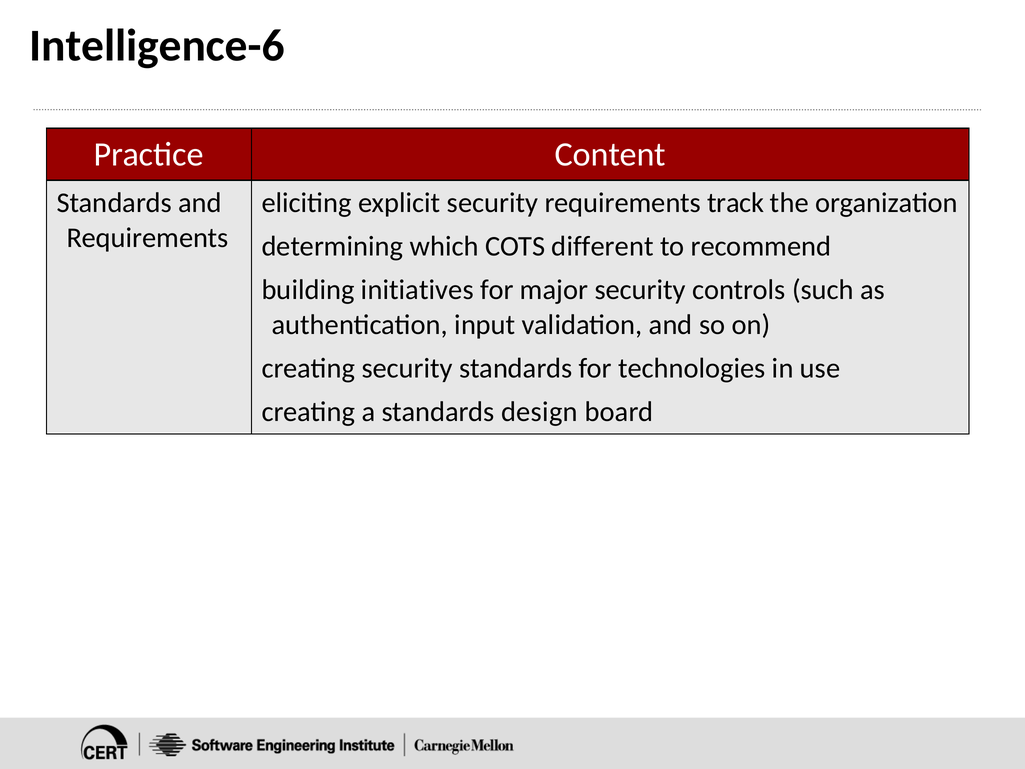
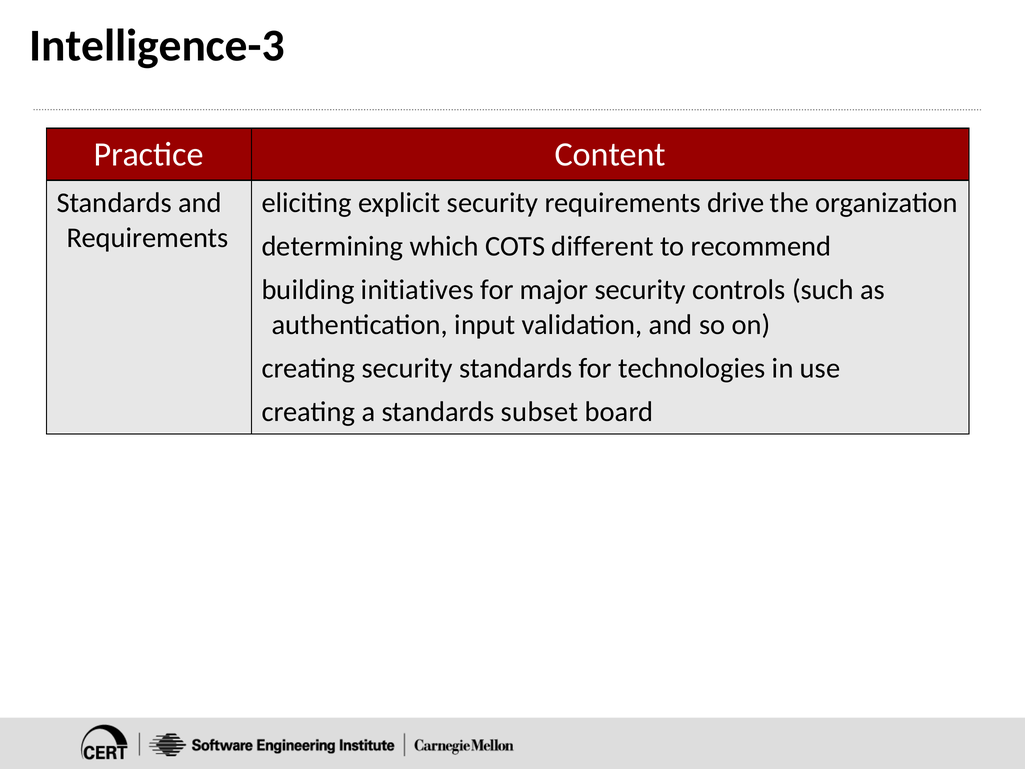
Intelligence-6: Intelligence-6 -> Intelligence-3
track: track -> drive
design: design -> subset
